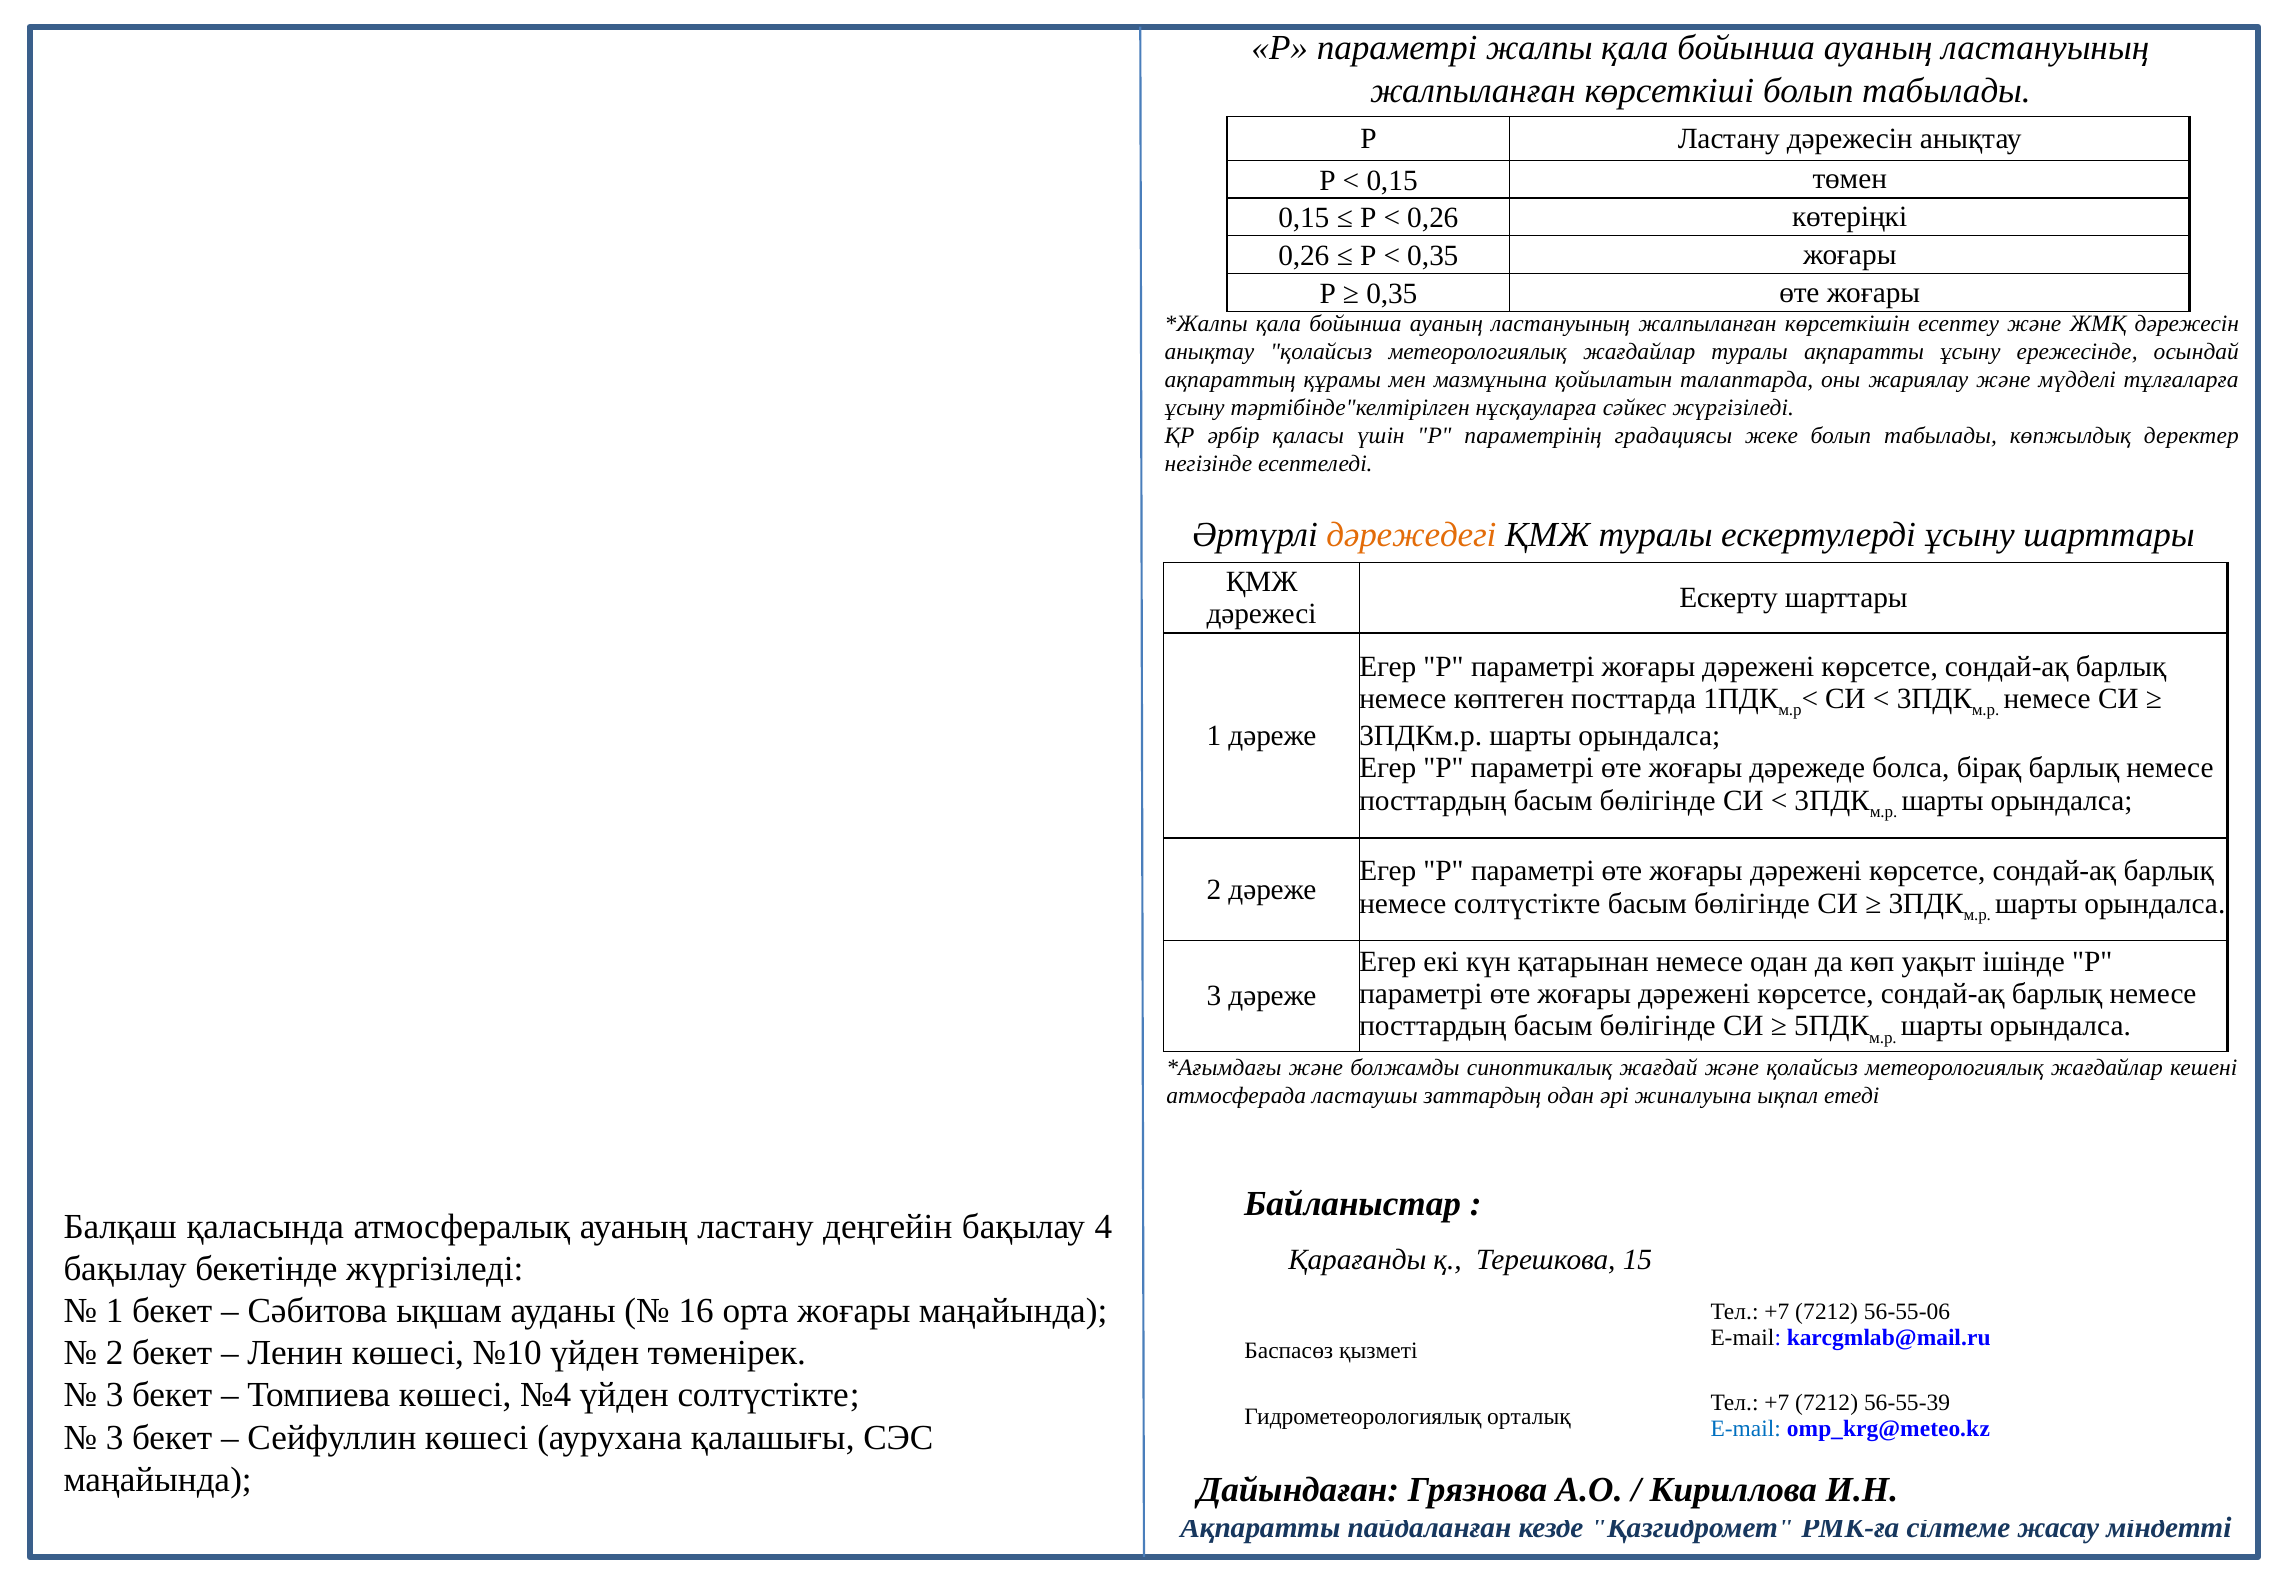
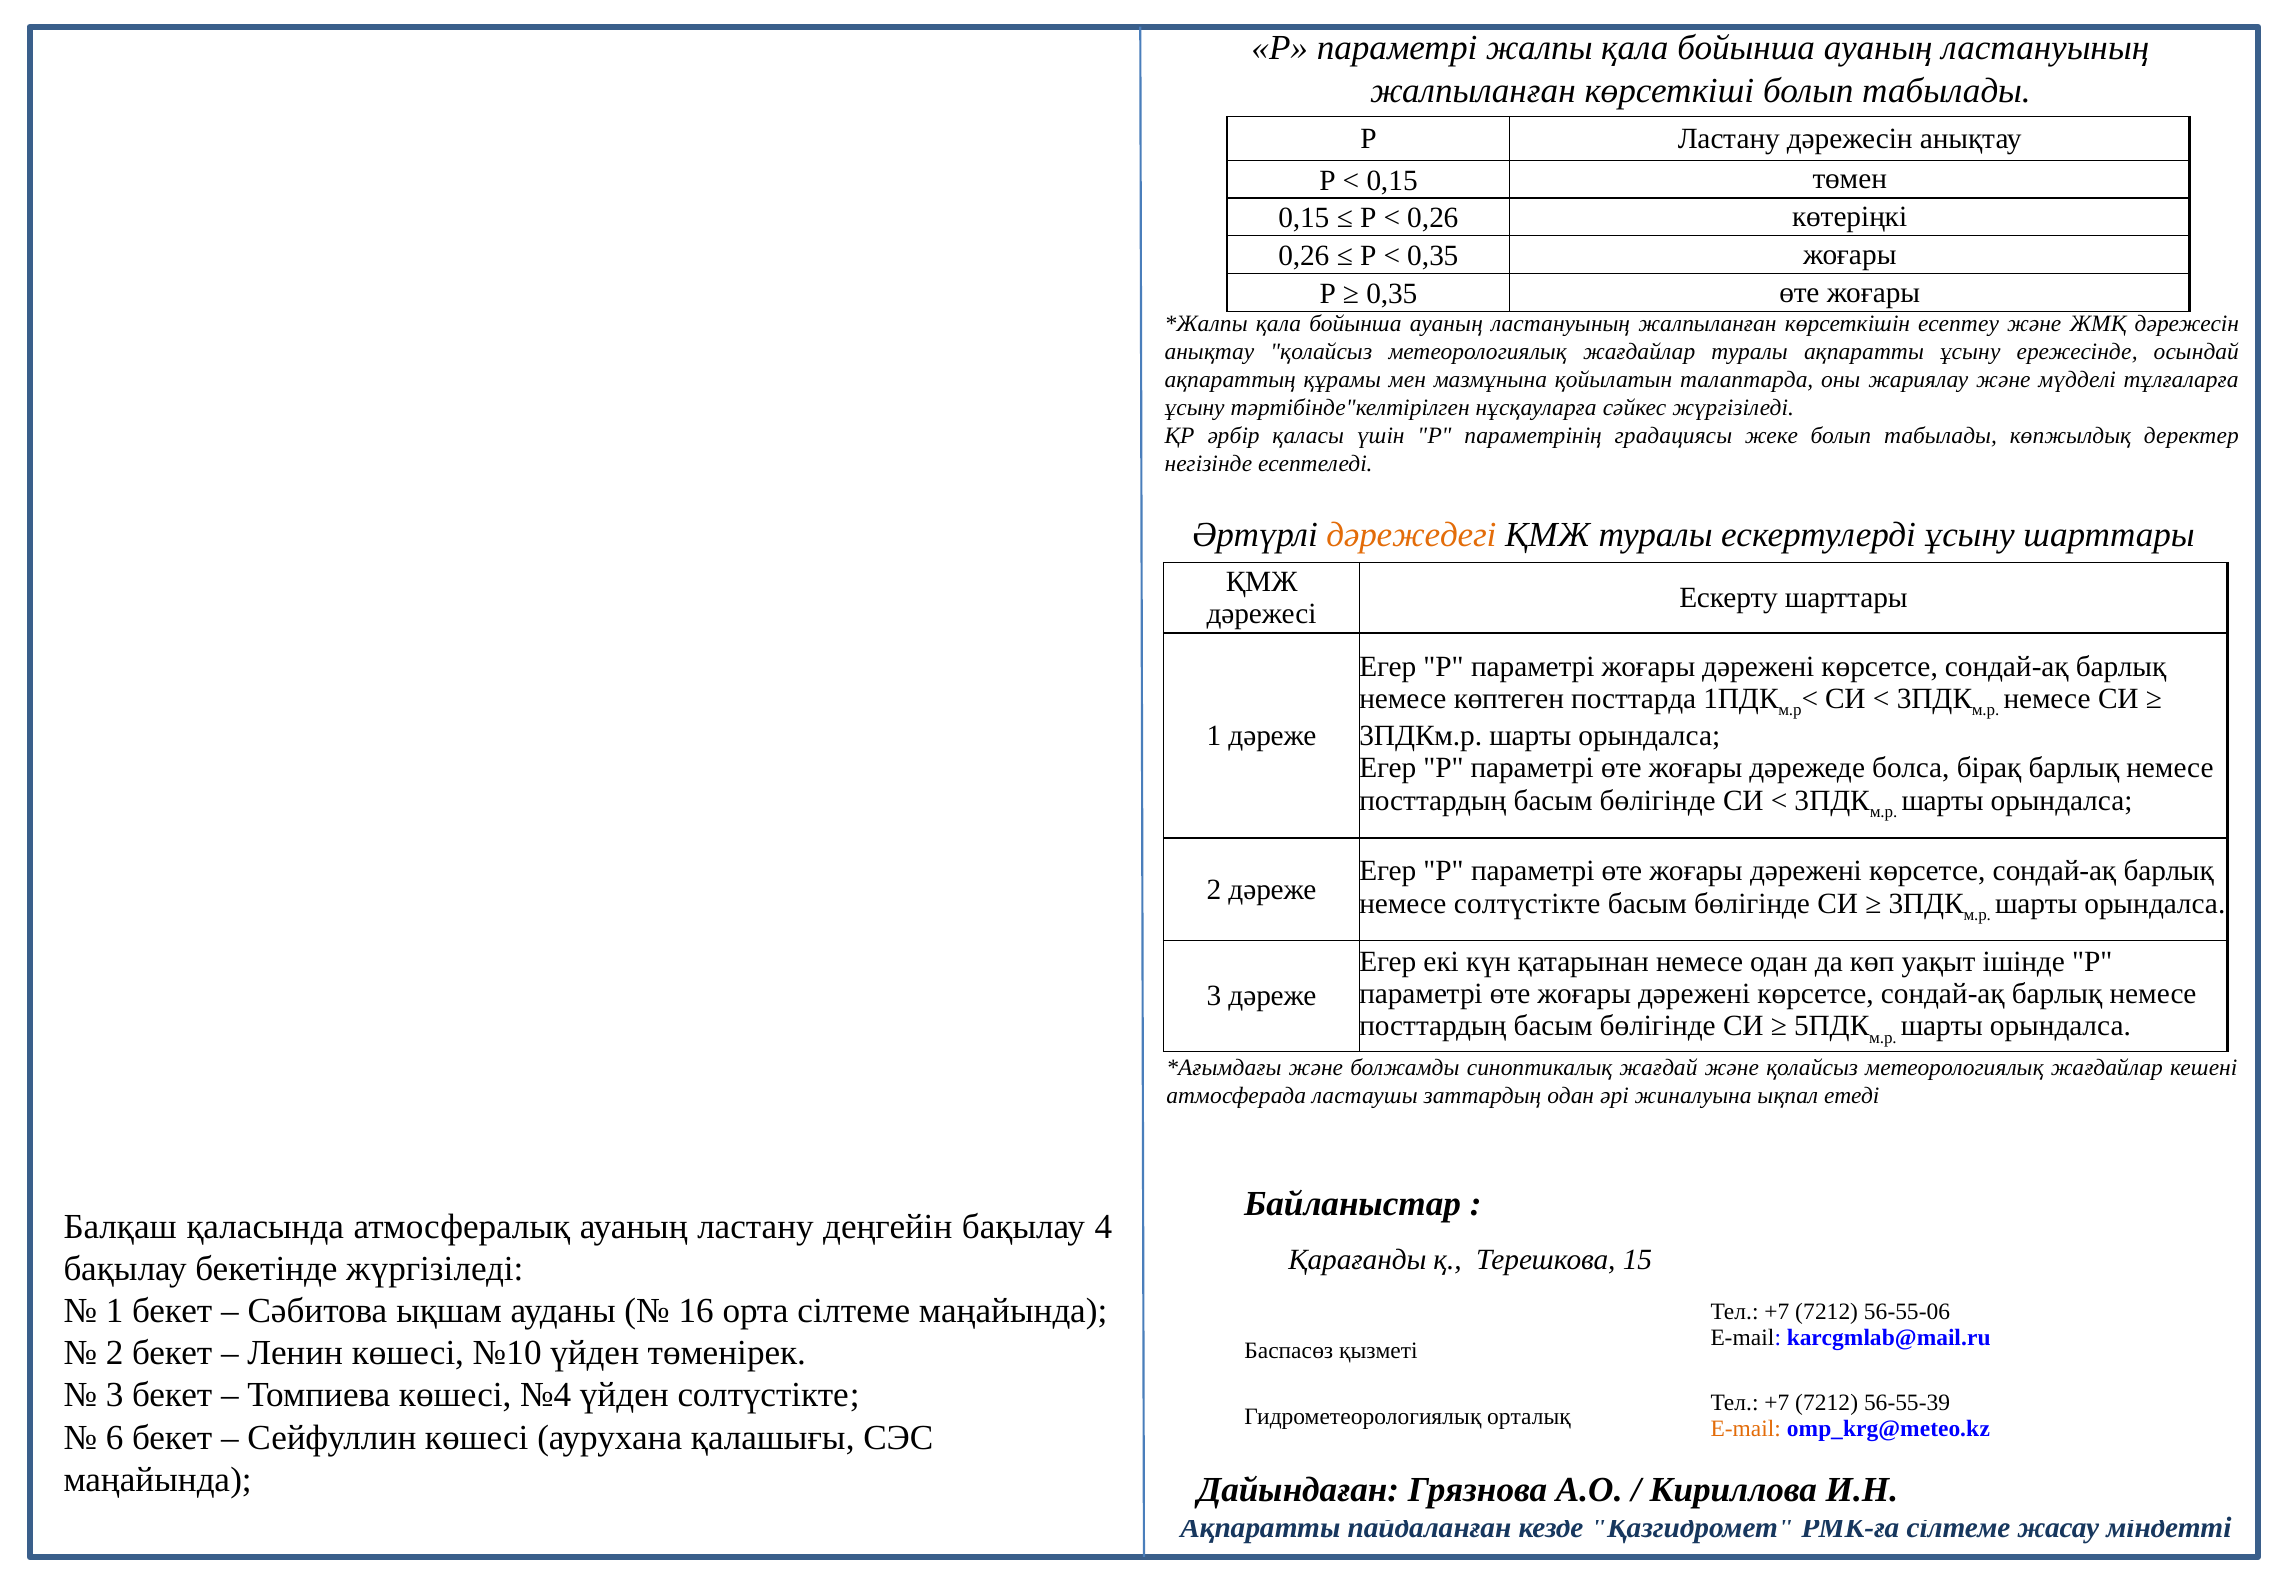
орта жоғары: жоғары -> сілтеме
E-mail at (1746, 1429) colour: blue -> orange
3 at (115, 1438): 3 -> 6
